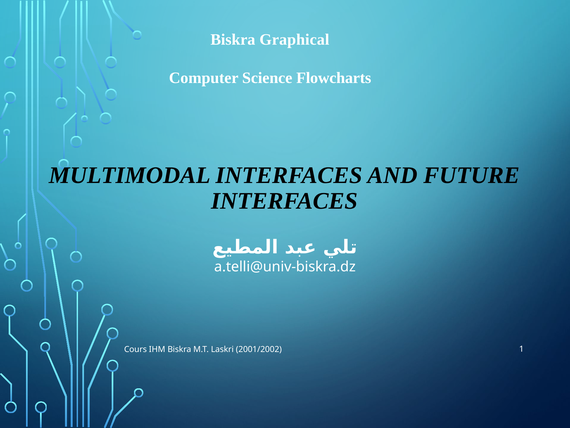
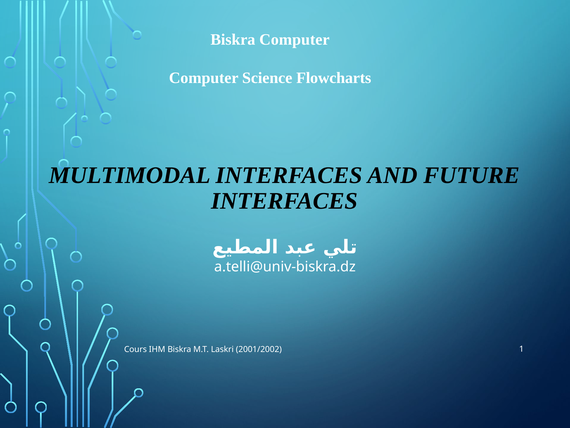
Biskra Graphical: Graphical -> Computer
